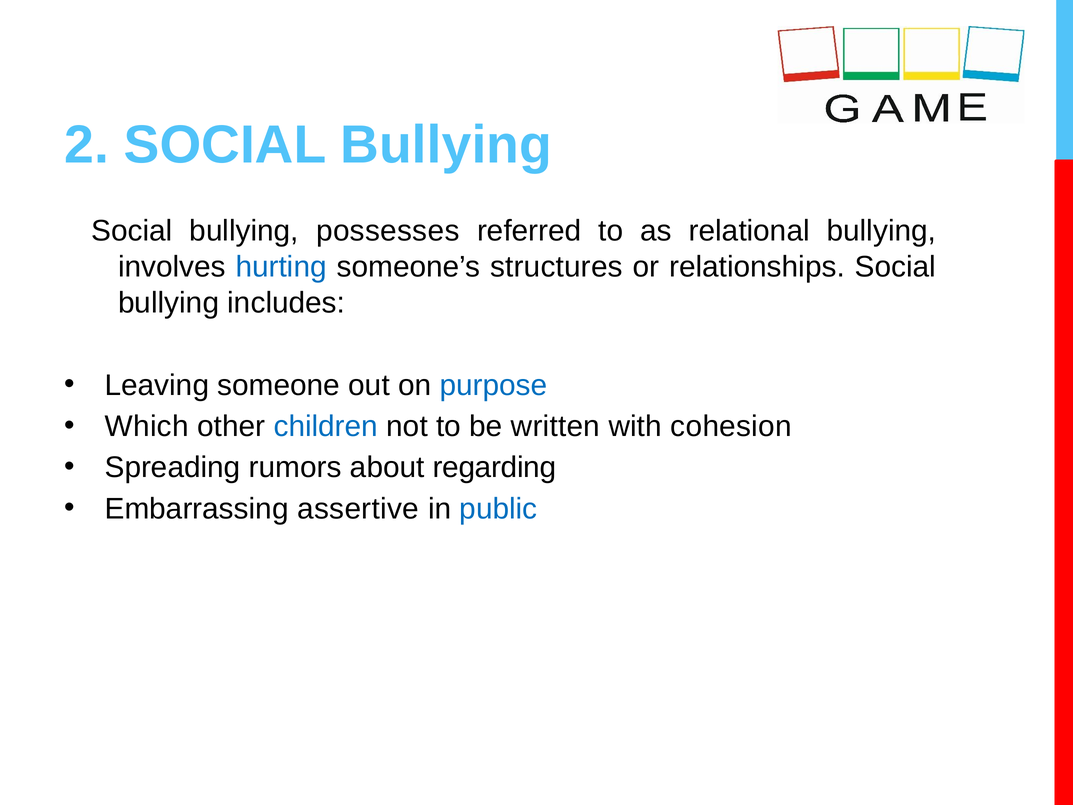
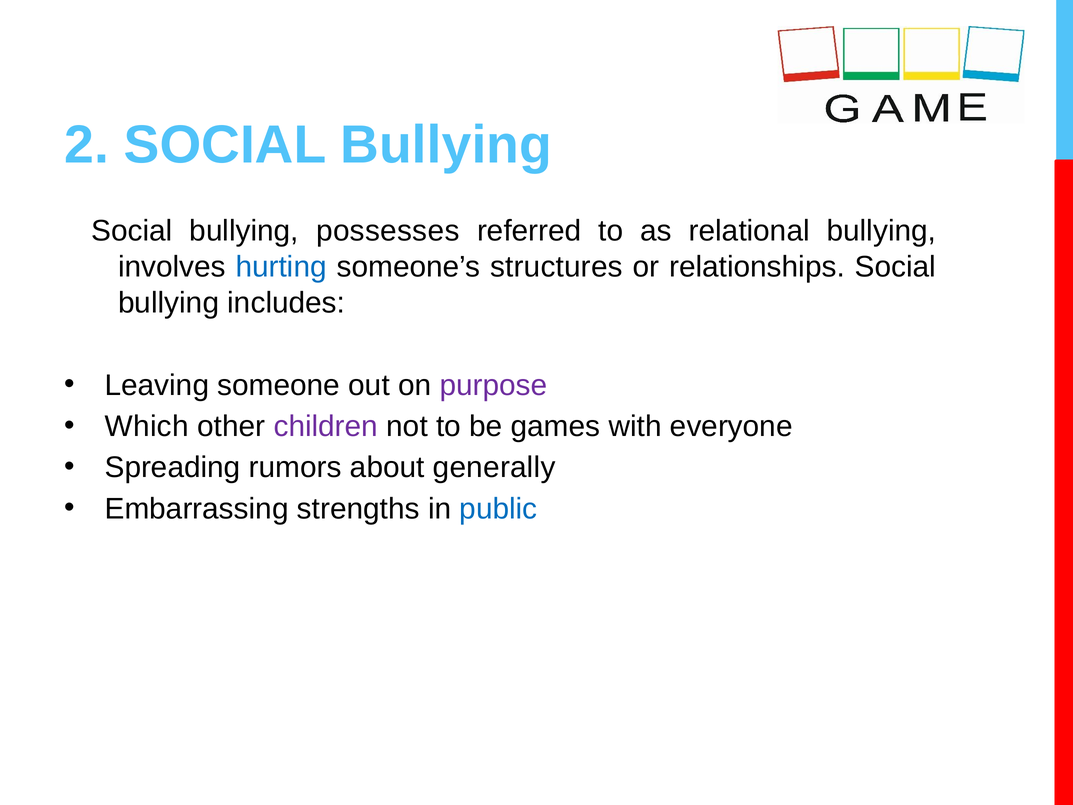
purpose colour: blue -> purple
children colour: blue -> purple
written: written -> games
cohesion: cohesion -> everyone
regarding: regarding -> generally
assertive: assertive -> strengths
